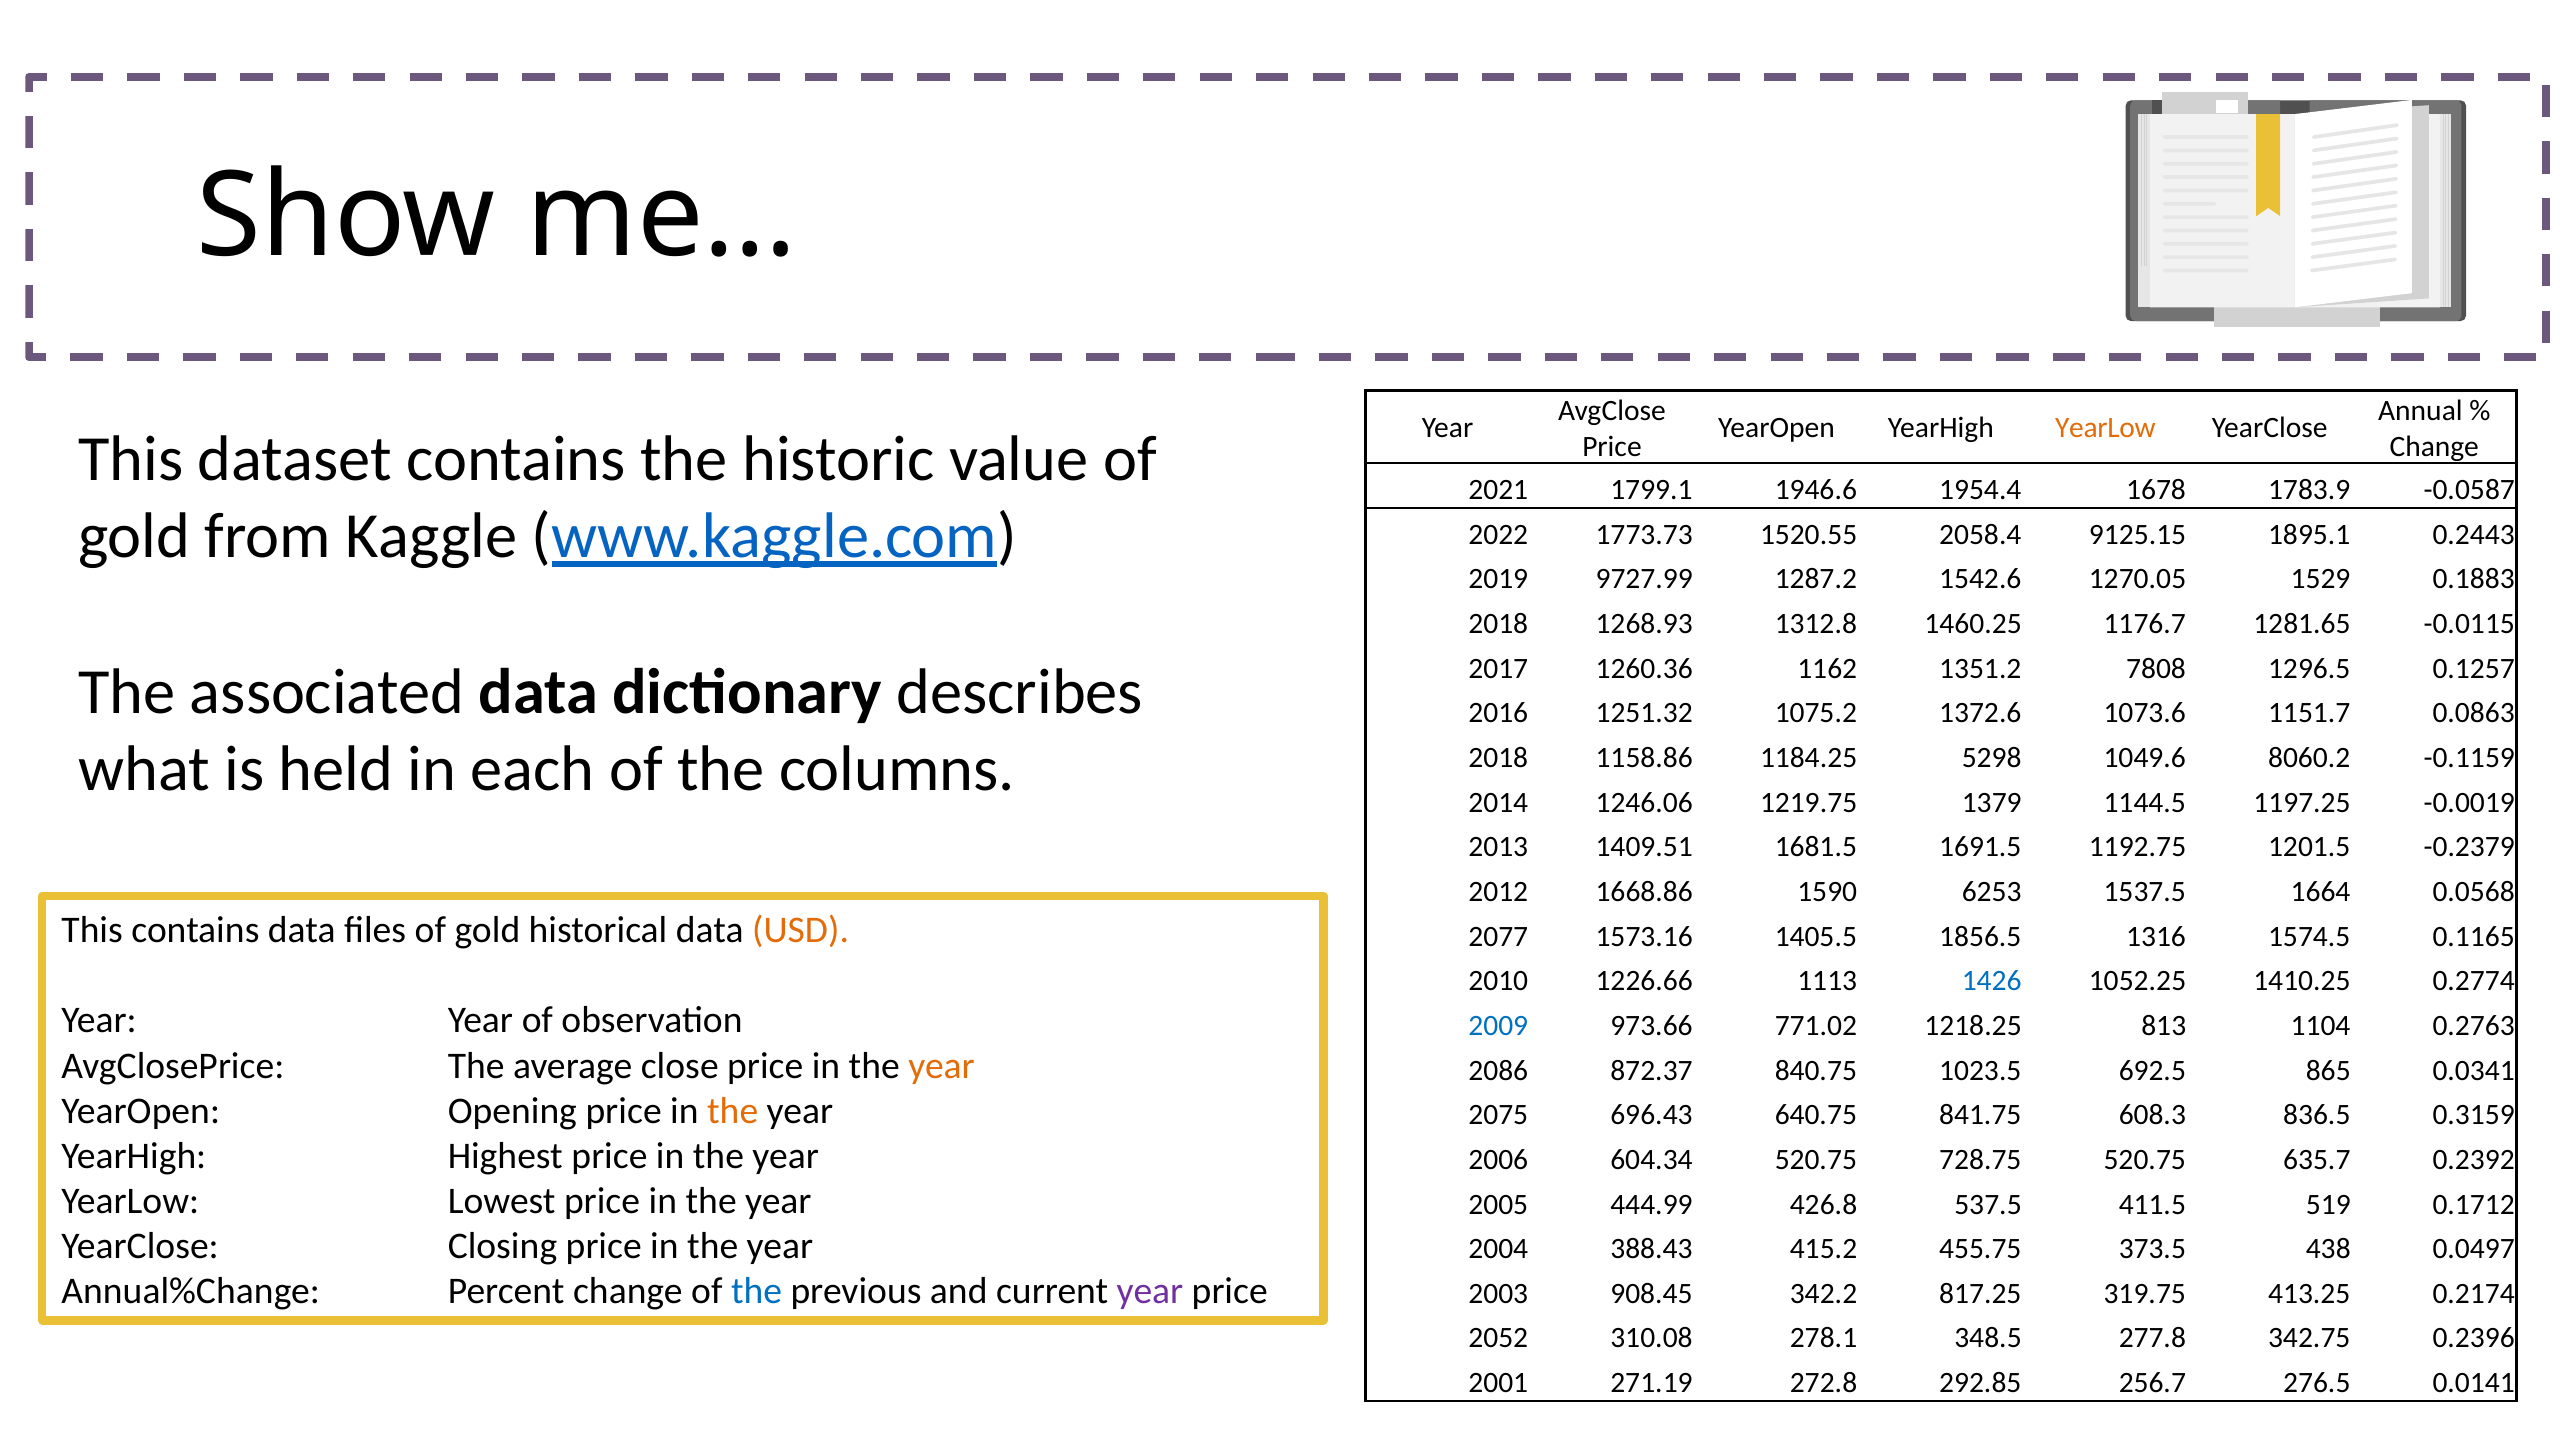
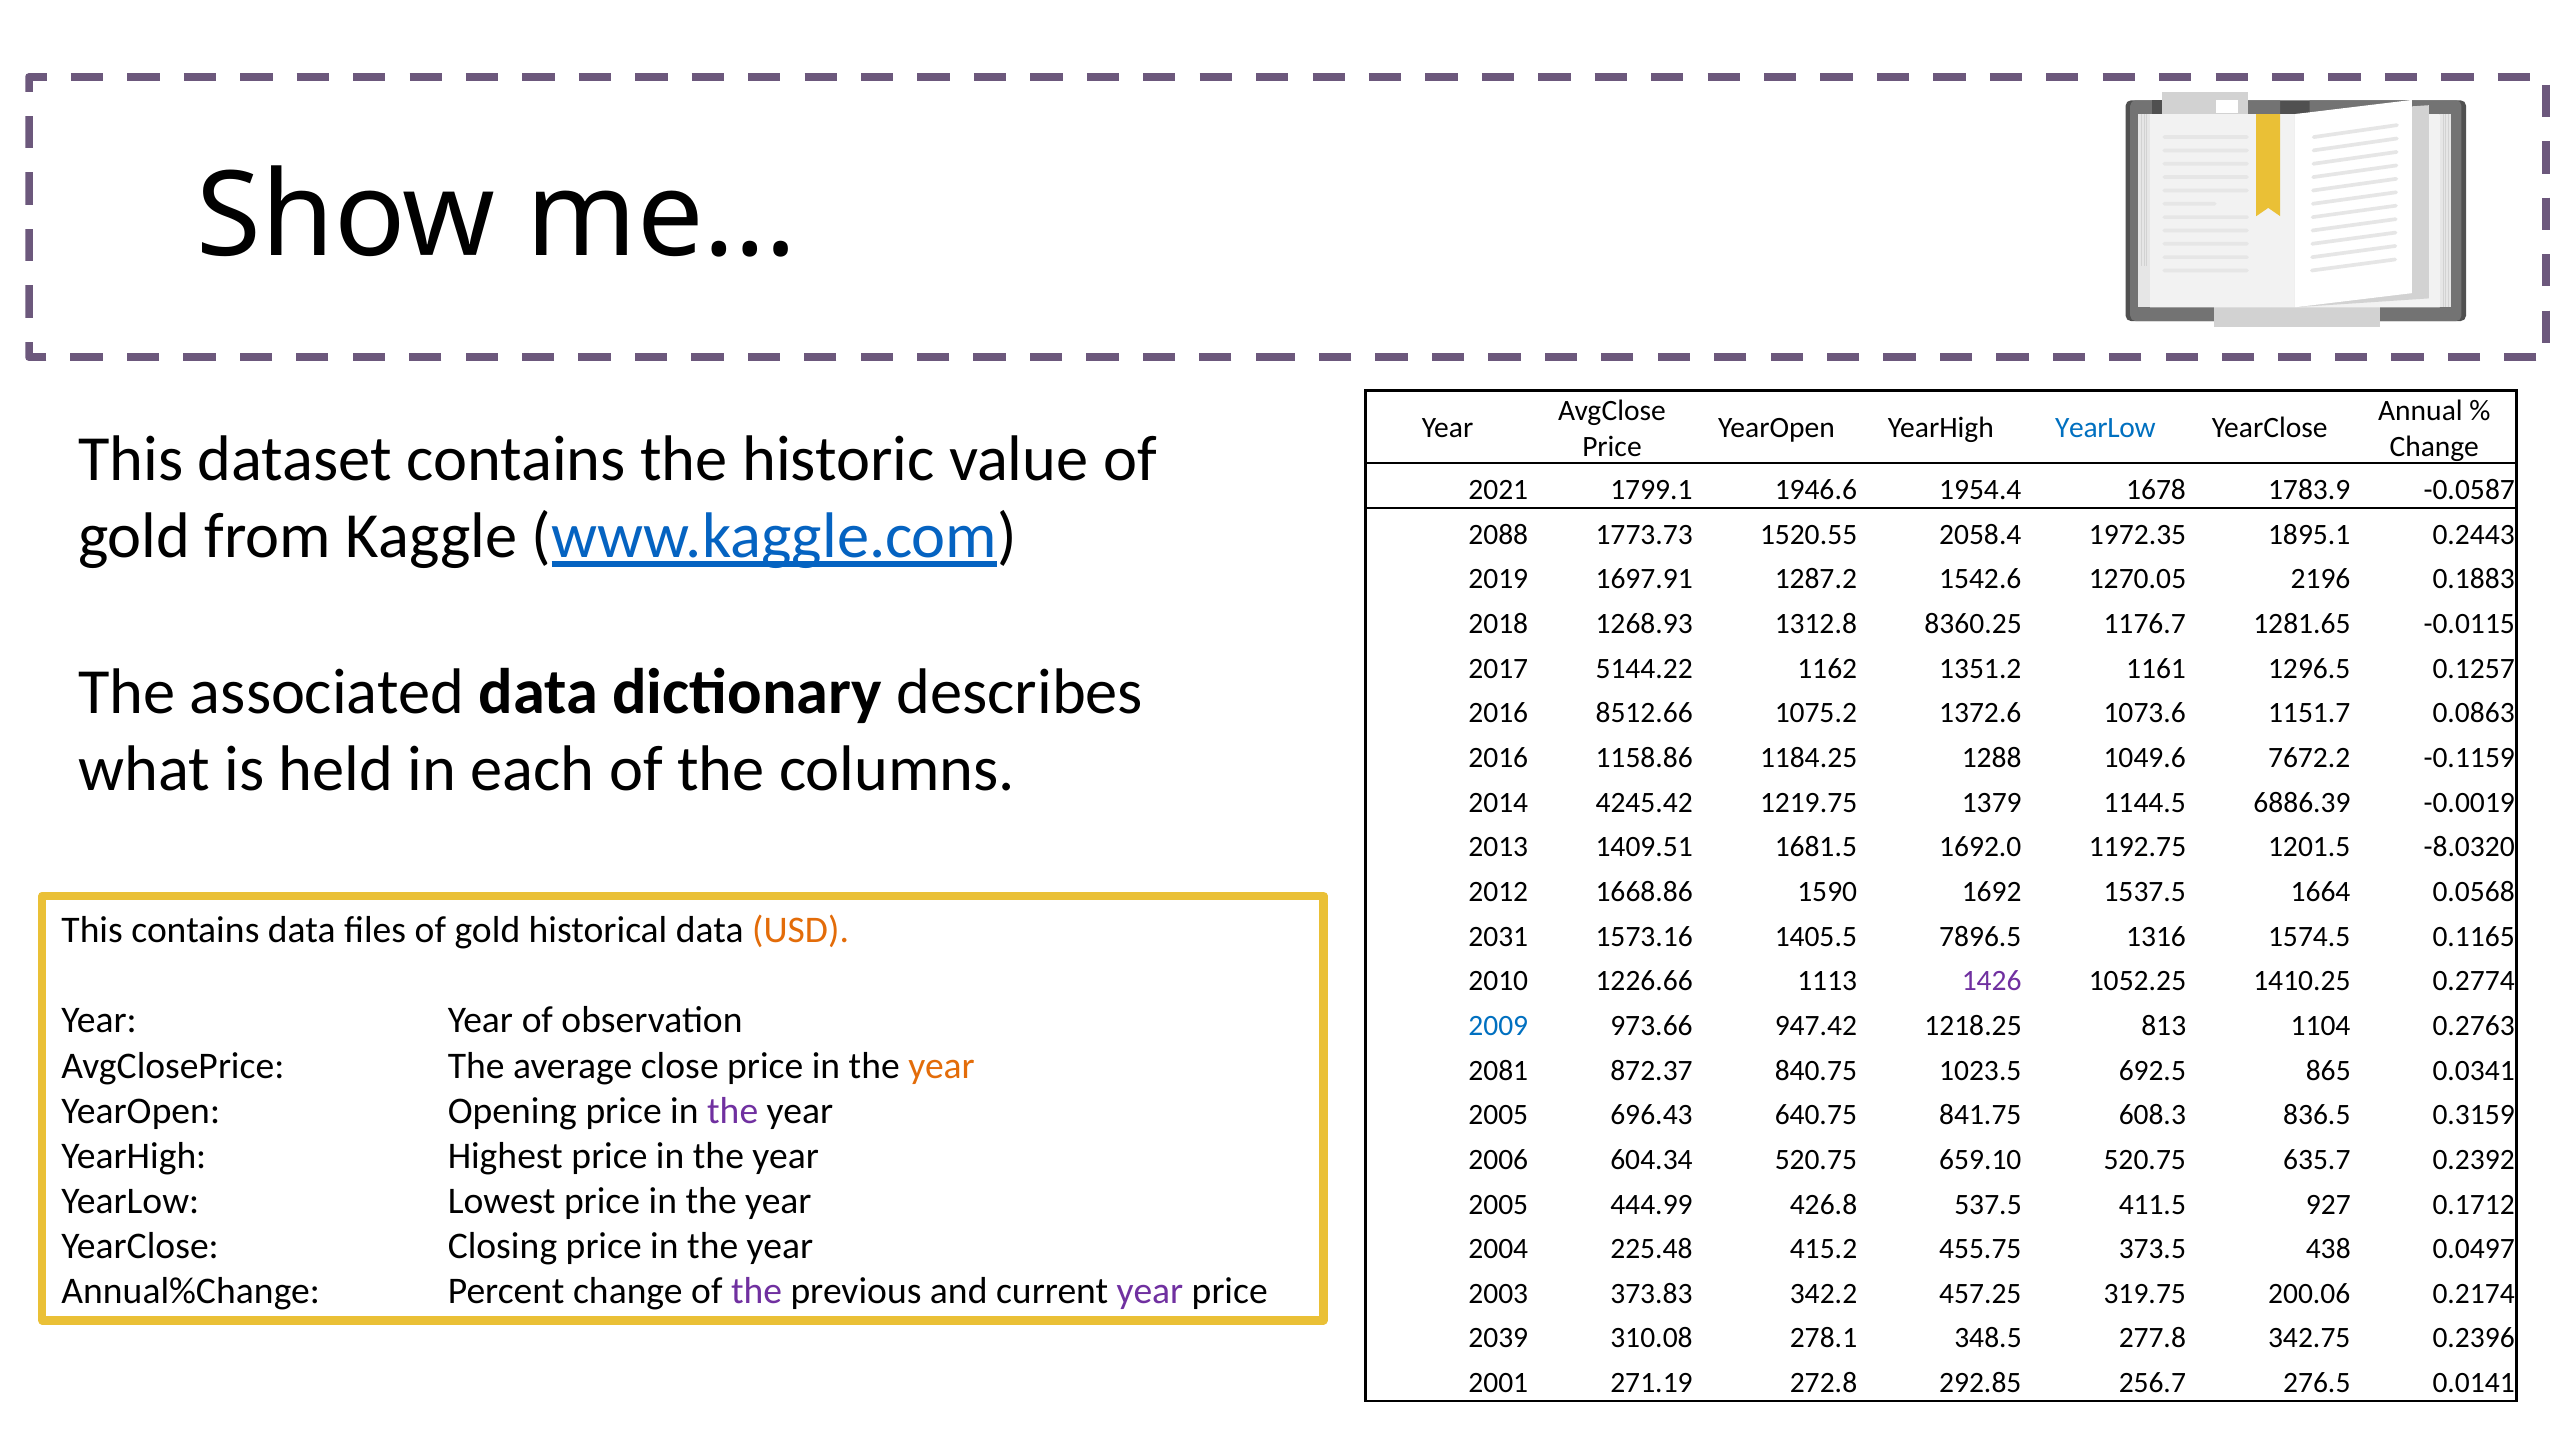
YearLow at (2105, 428) colour: orange -> blue
2022: 2022 -> 2088
9125.15: 9125.15 -> 1972.35
9727.99: 9727.99 -> 1697.91
1529: 1529 -> 2196
1460.25: 1460.25 -> 8360.25
1260.36: 1260.36 -> 5144.22
7808: 7808 -> 1161
1251.32: 1251.32 -> 8512.66
2018 at (1498, 758): 2018 -> 2016
5298: 5298 -> 1288
8060.2: 8060.2 -> 7672.2
1246.06: 1246.06 -> 4245.42
1197.25: 1197.25 -> 6886.39
1691.5: 1691.5 -> 1692.0
-0.2379: -0.2379 -> -8.0320
6253: 6253 -> 1692
2077: 2077 -> 2031
1856.5: 1856.5 -> 7896.5
1426 colour: blue -> purple
771.02: 771.02 -> 947.42
2086: 2086 -> 2081
the at (733, 1111) colour: orange -> purple
2075 at (1498, 1115): 2075 -> 2005
728.75: 728.75 -> 659.10
519: 519 -> 927
388.43: 388.43 -> 225.48
the at (756, 1291) colour: blue -> purple
908.45: 908.45 -> 373.83
817.25: 817.25 -> 457.25
413.25: 413.25 -> 200.06
2052: 2052 -> 2039
